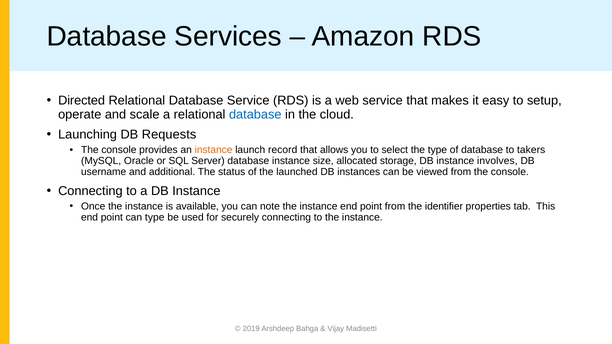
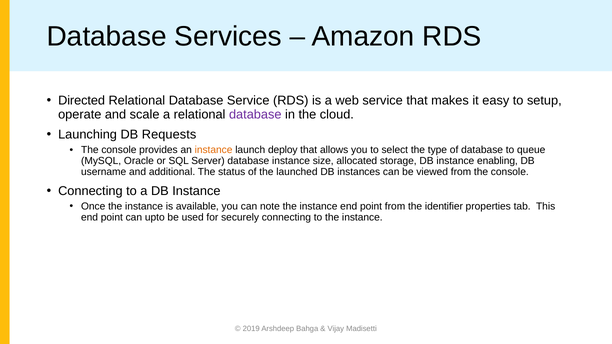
database at (255, 115) colour: blue -> purple
record: record -> deploy
takers: takers -> queue
involves: involves -> enabling
can type: type -> upto
